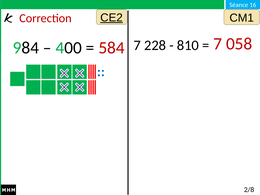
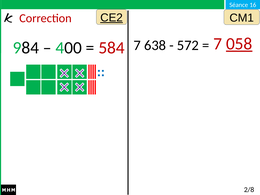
058 underline: none -> present
228: 228 -> 638
810: 810 -> 572
